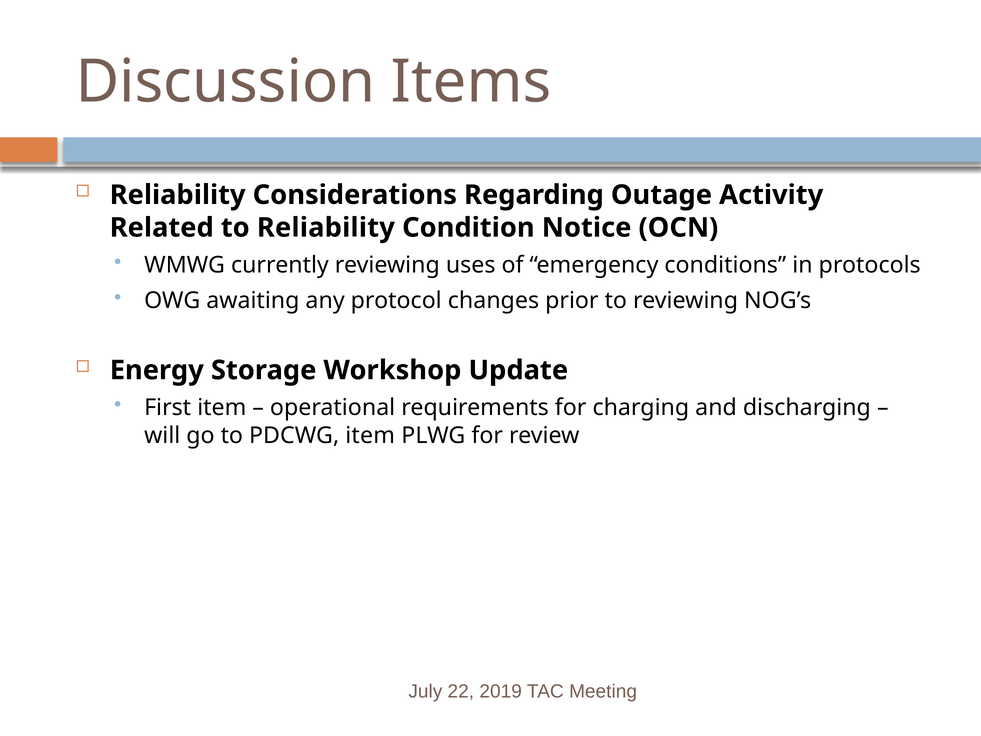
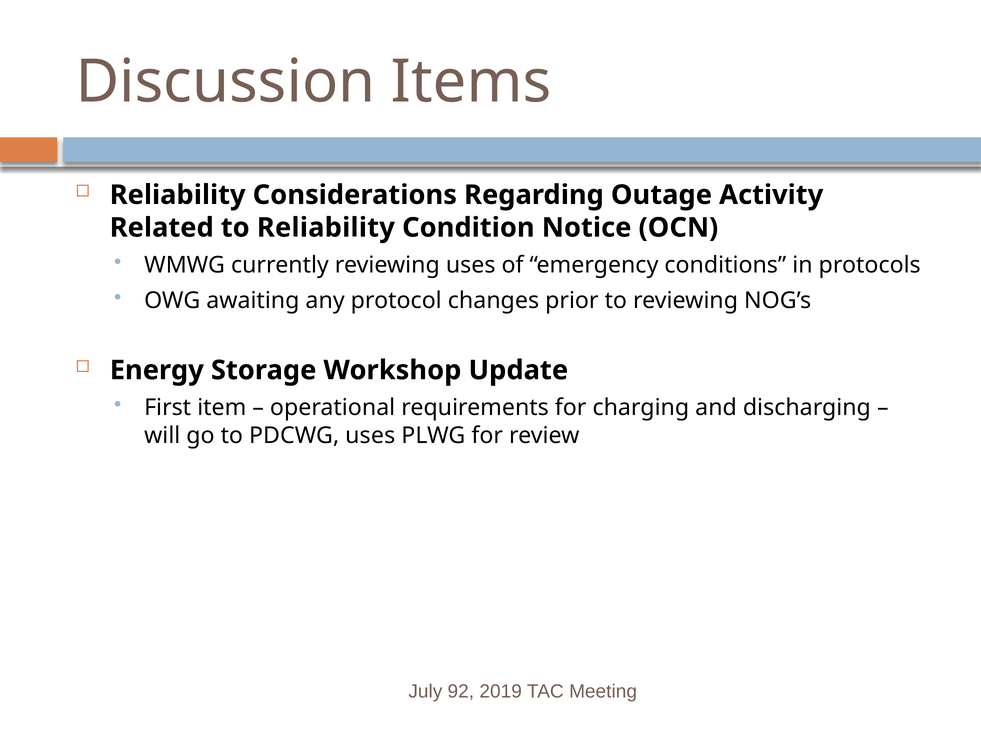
PDCWG item: item -> uses
22: 22 -> 92
